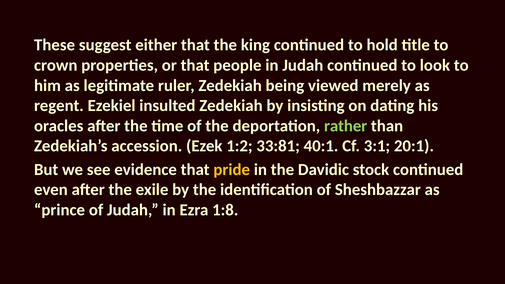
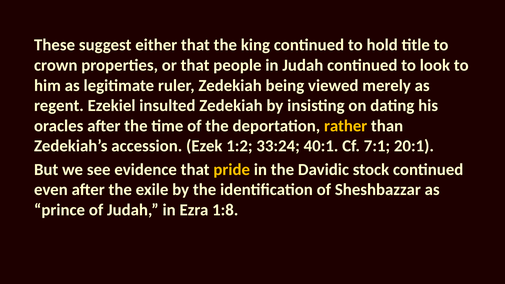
rather colour: light green -> yellow
33:81: 33:81 -> 33:24
3:1: 3:1 -> 7:1
